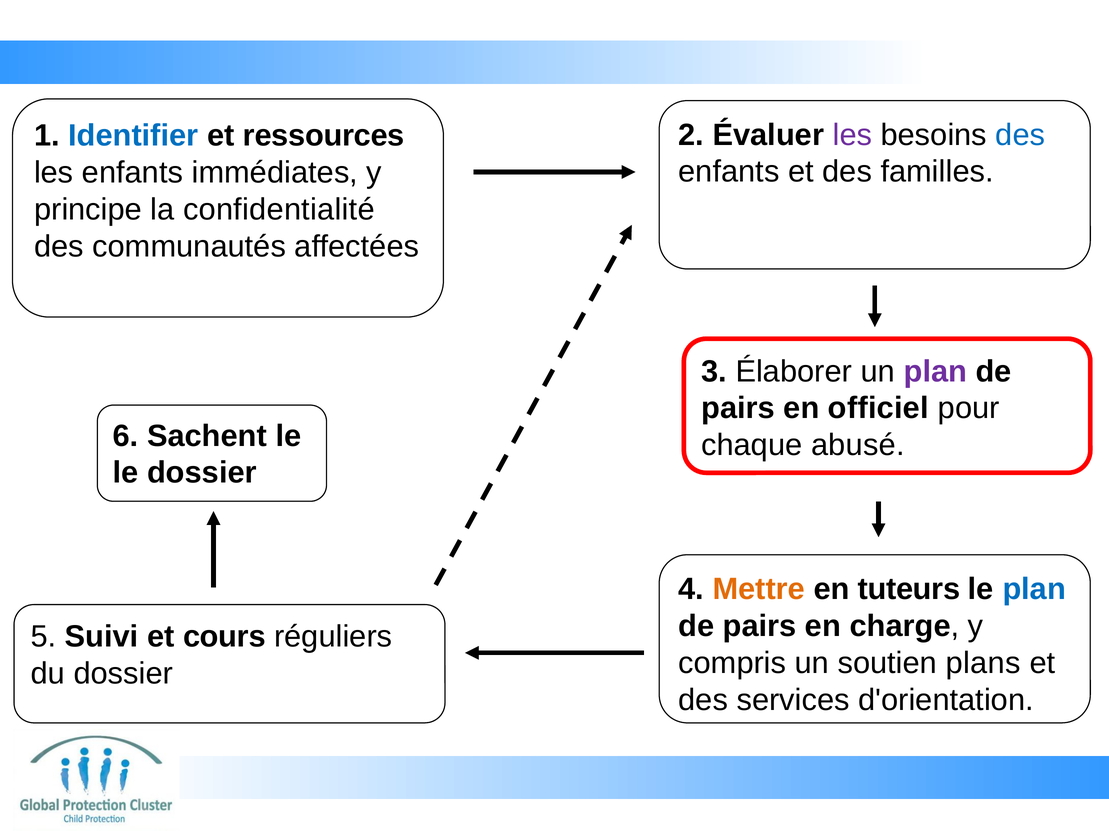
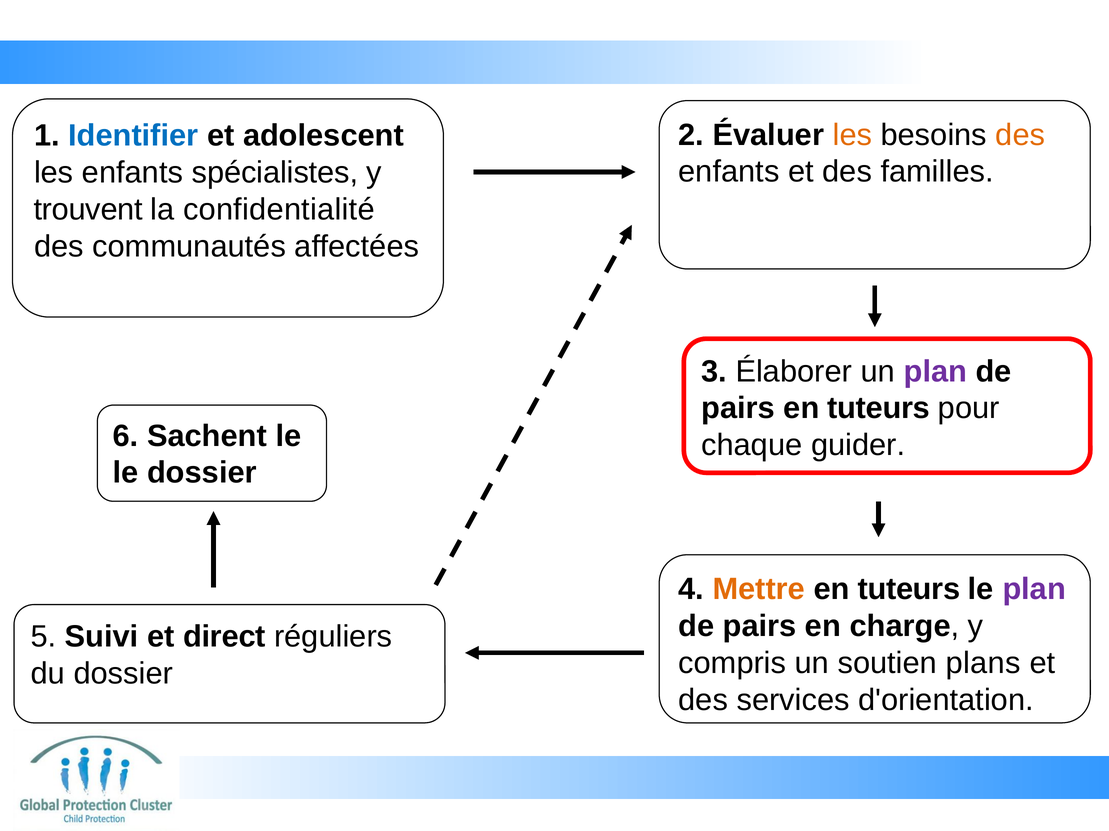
les at (852, 135) colour: purple -> orange
des at (1020, 135) colour: blue -> orange
ressources: ressources -> adolescent
immédiates: immédiates -> spécialistes
principe: principe -> trouvent
officiel at (878, 409): officiel -> tuteurs
abusé: abusé -> guider
plan at (1034, 590) colour: blue -> purple
cours: cours -> direct
